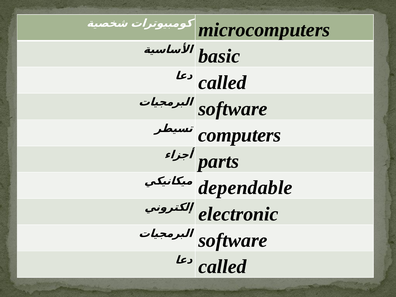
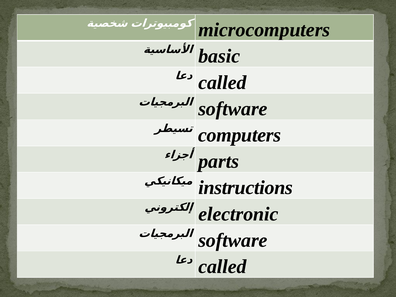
dependable: dependable -> instructions
